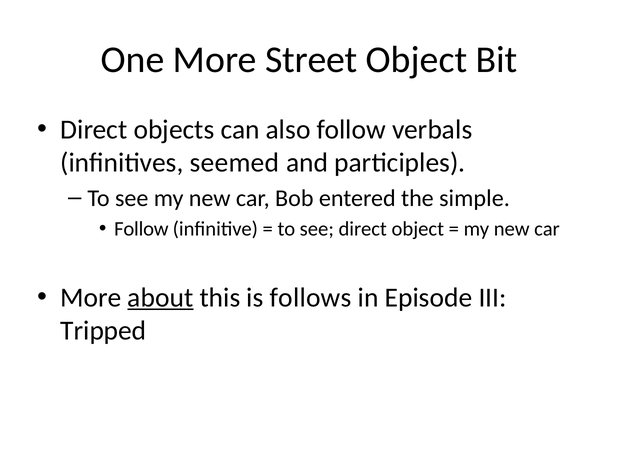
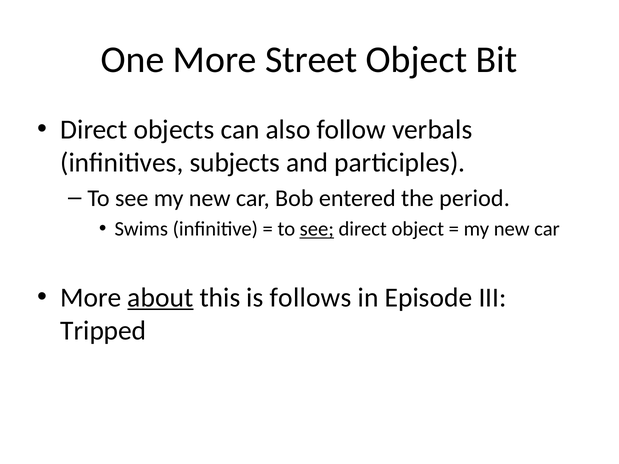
seemed: seemed -> subjects
simple: simple -> period
Follow at (141, 229): Follow -> Swims
see at (317, 229) underline: none -> present
